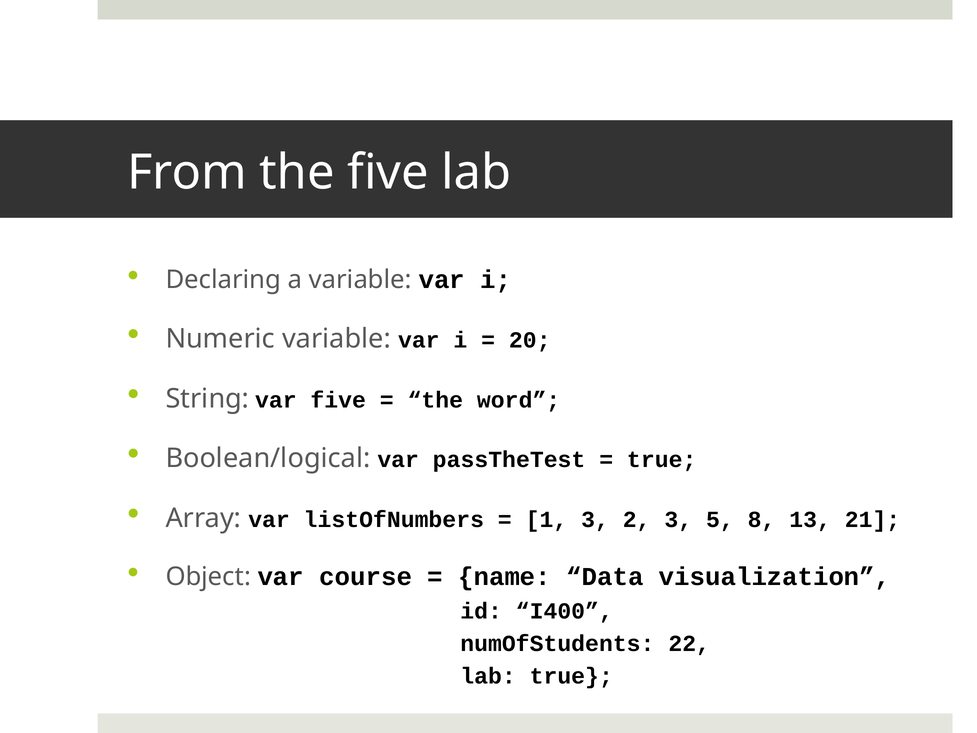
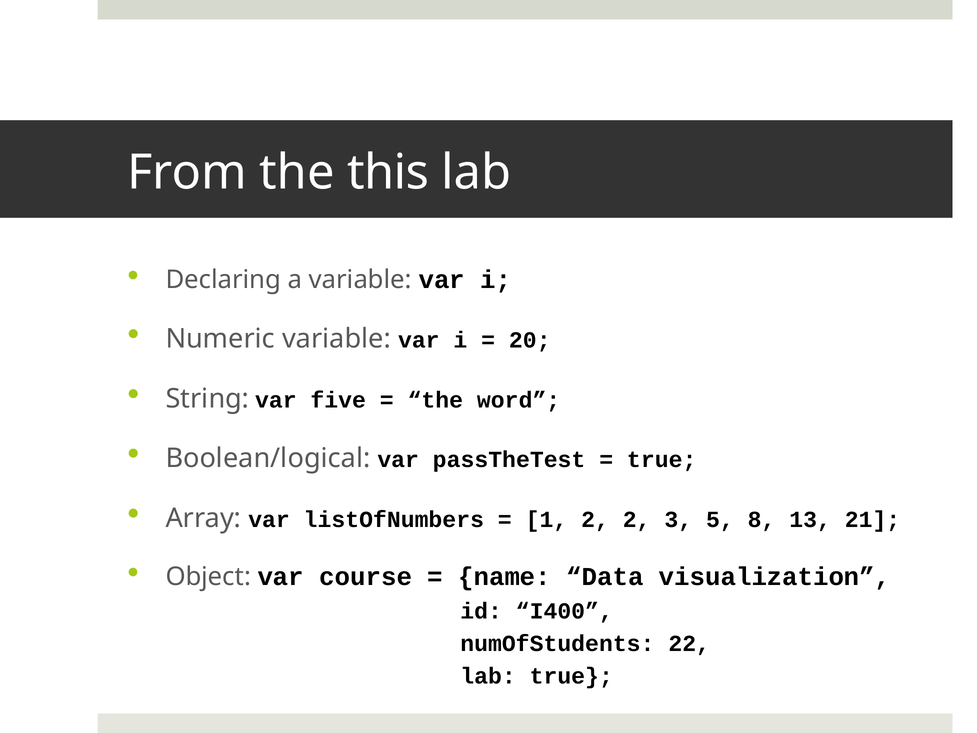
the five: five -> this
1 3: 3 -> 2
